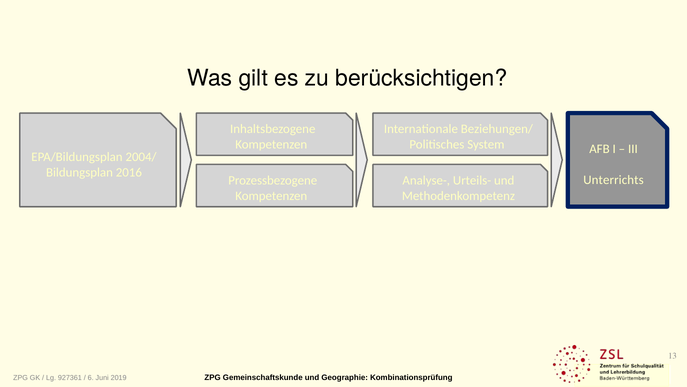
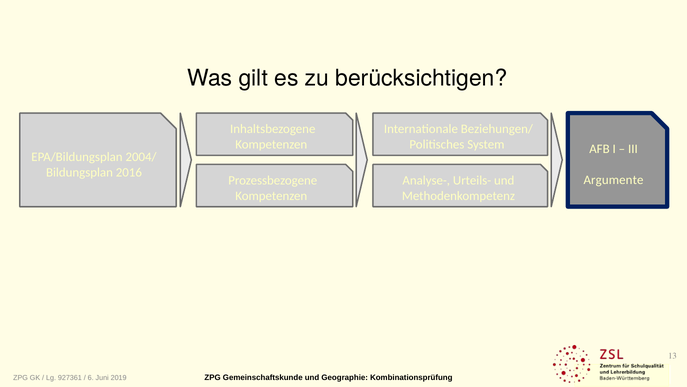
Unterrichts: Unterrichts -> Argumente
